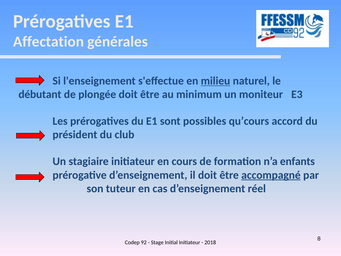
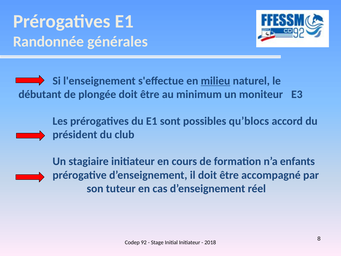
Affectation: Affectation -> Randonnée
qu’cours: qu’cours -> qu’blocs
accompagné underline: present -> none
